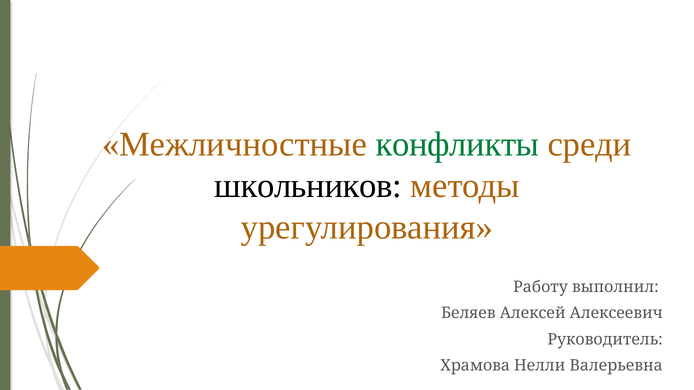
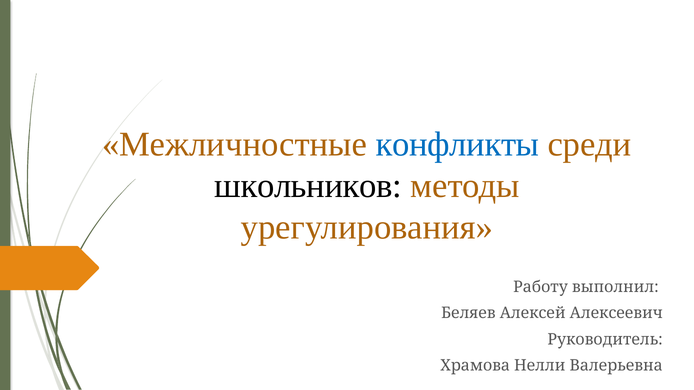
конфликты colour: green -> blue
